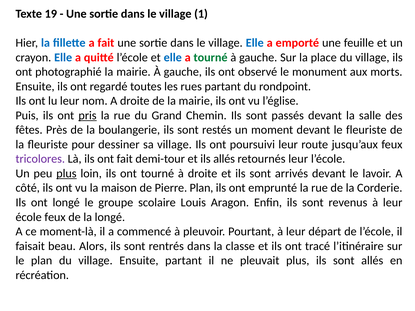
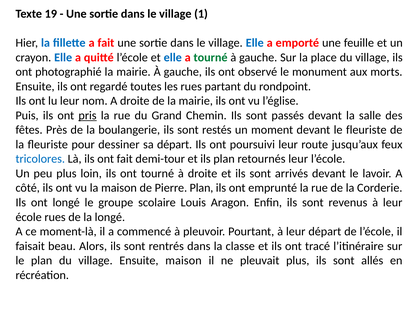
sa village: village -> départ
tricolores colour: purple -> blue
ils allés: allés -> plan
plus at (66, 174) underline: present -> none
école feux: feux -> rues
Ensuite partant: partant -> maison
